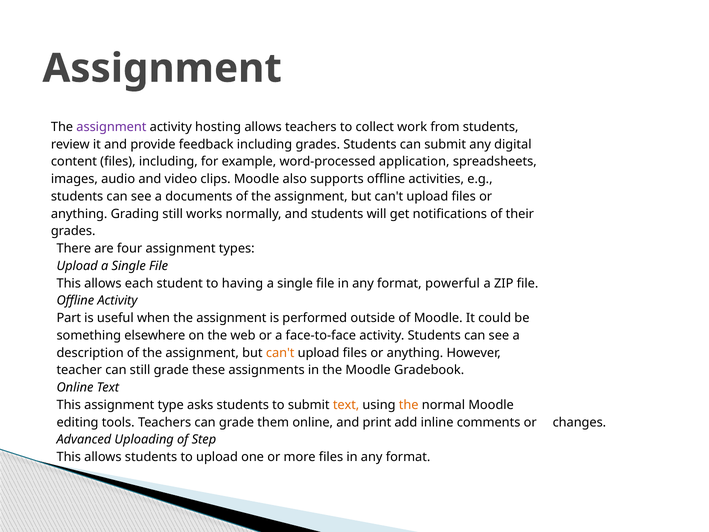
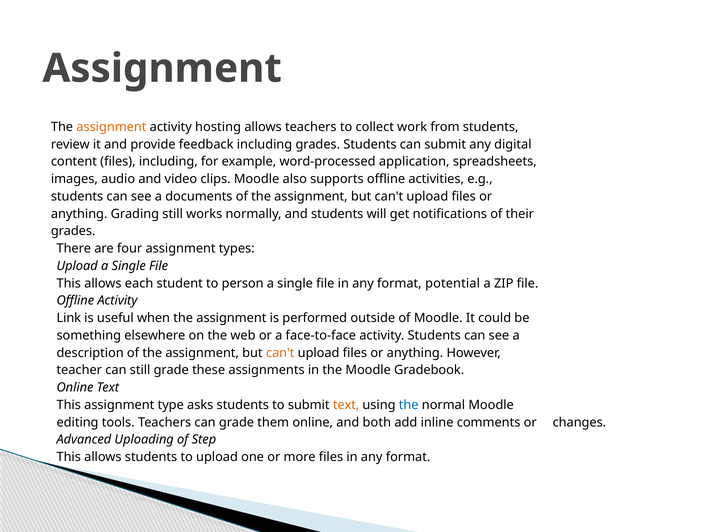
assignment at (111, 127) colour: purple -> orange
having: having -> person
powerful: powerful -> potential
Part: Part -> Link
the at (409, 405) colour: orange -> blue
print: print -> both
